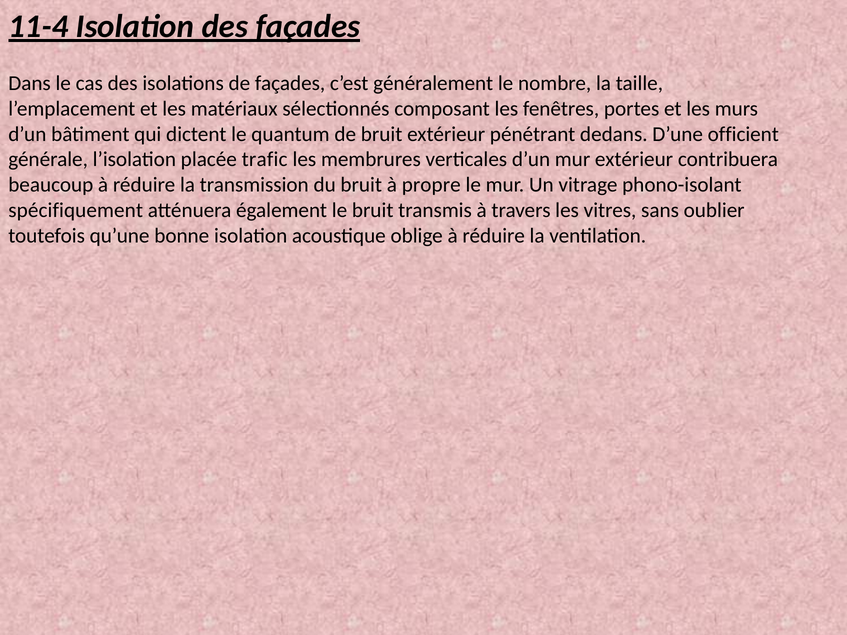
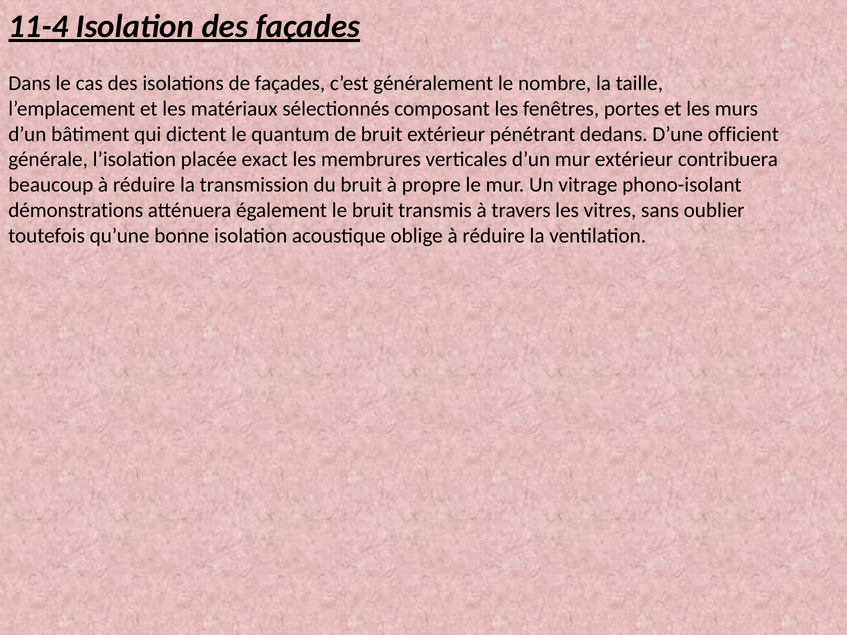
trafic: trafic -> exact
spécifiquement: spécifiquement -> démonstrations
